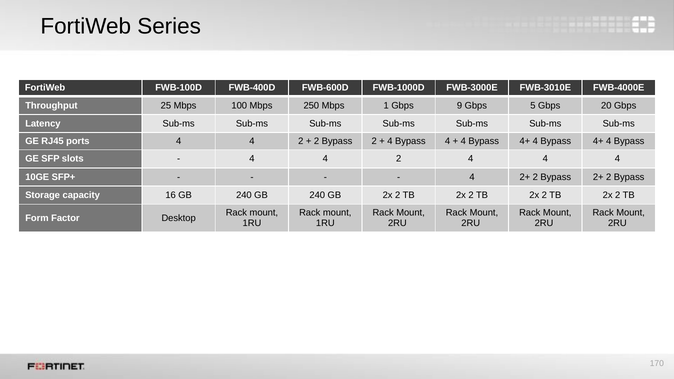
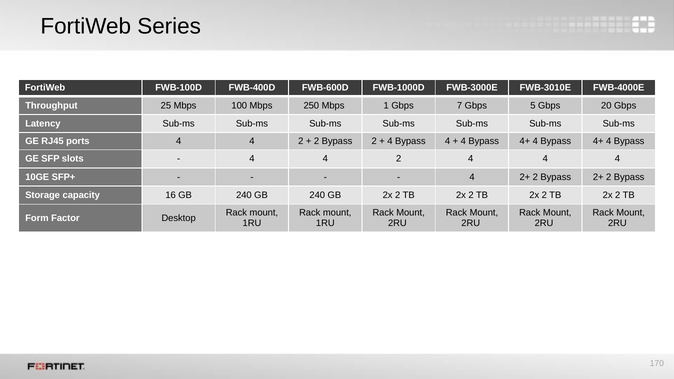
9: 9 -> 7
